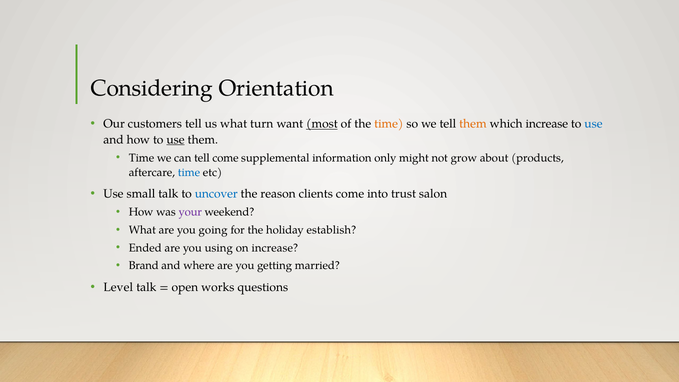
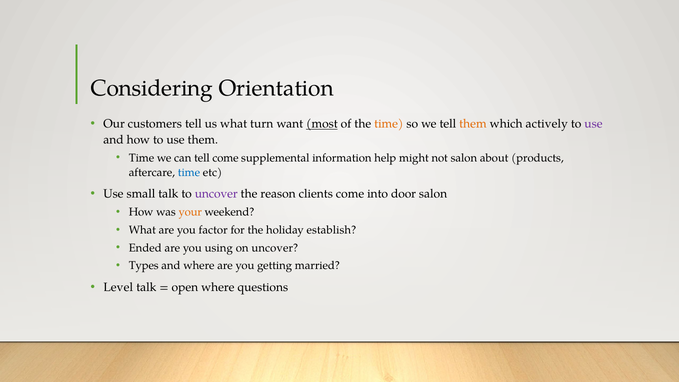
which increase: increase -> actively
use at (593, 124) colour: blue -> purple
use at (176, 140) underline: present -> none
only: only -> help
not grow: grow -> salon
uncover at (216, 194) colour: blue -> purple
trust: trust -> door
your colour: purple -> orange
going: going -> factor
on increase: increase -> uncover
Brand: Brand -> Types
open works: works -> where
